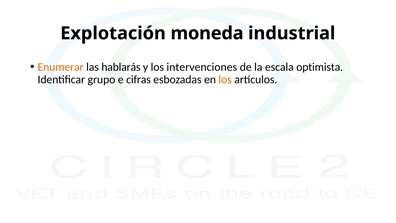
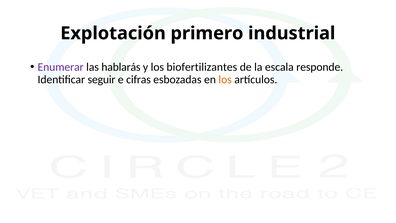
moneda: moneda -> primero
Enumerar colour: orange -> purple
intervenciones: intervenciones -> biofertilizantes
optimista: optimista -> responde
grupo: grupo -> seguir
